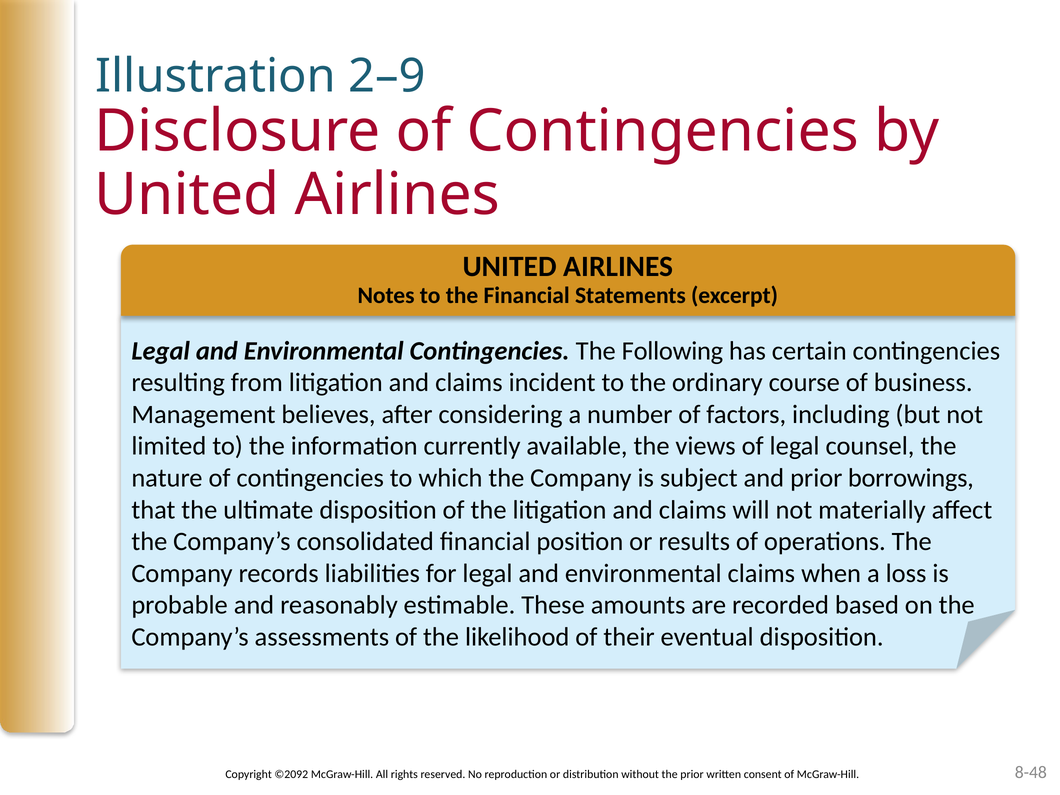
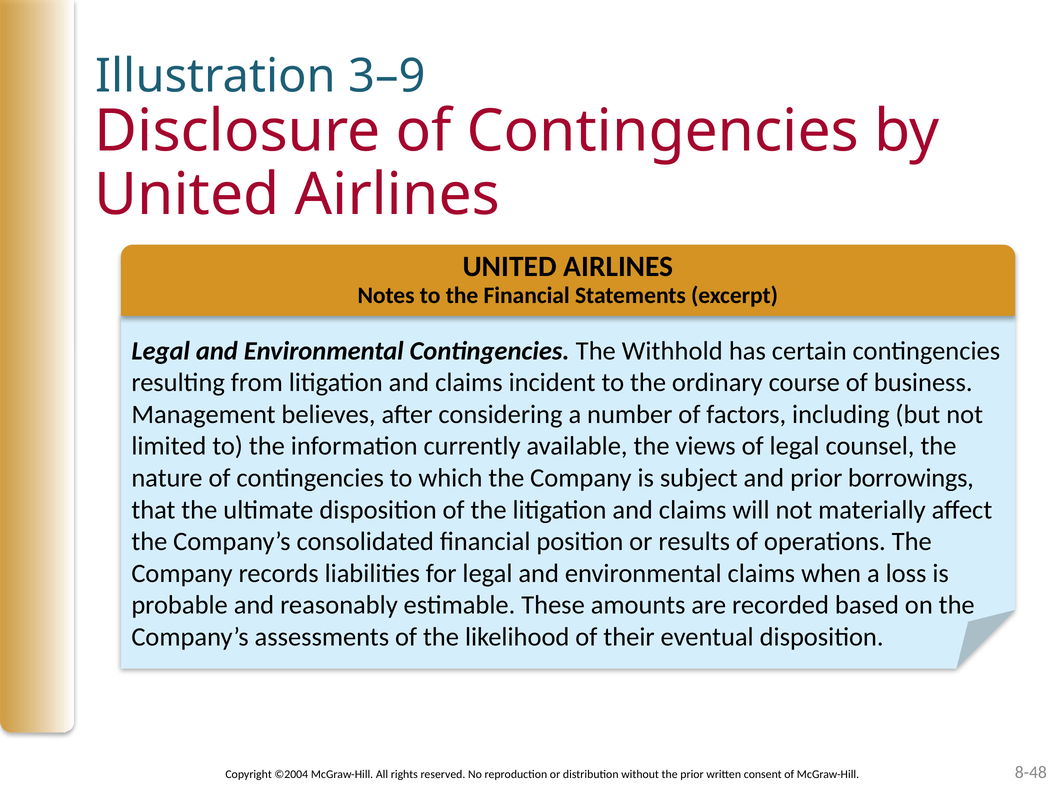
2–9: 2–9 -> 3–9
Following: Following -> Withhold
©2092: ©2092 -> ©2004
